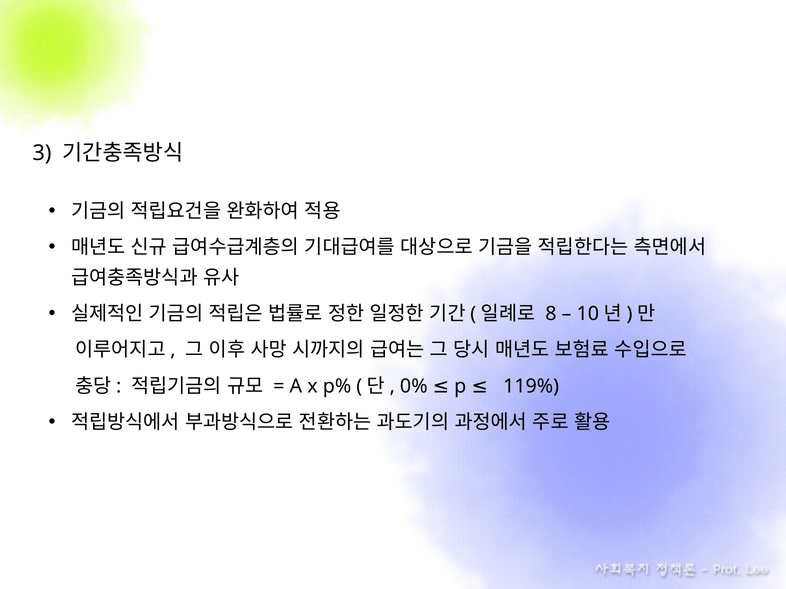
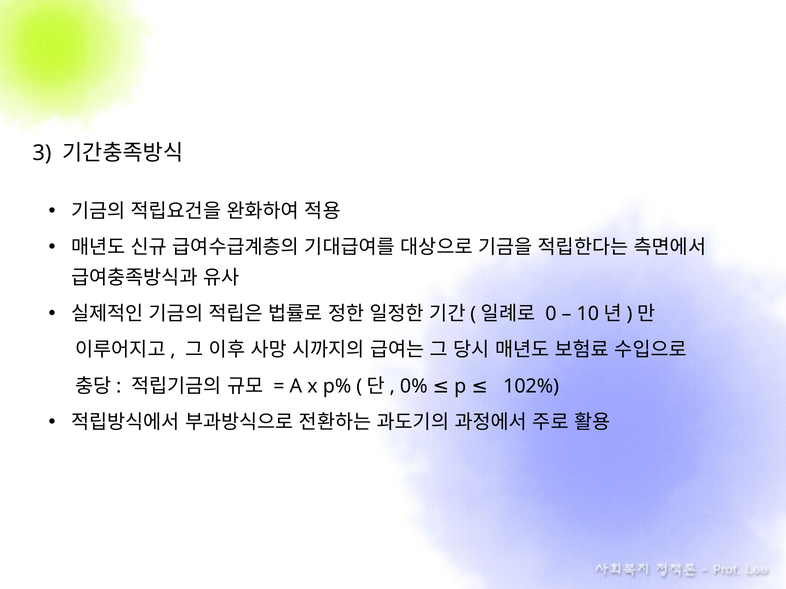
8: 8 -> 0
119%: 119% -> 102%
